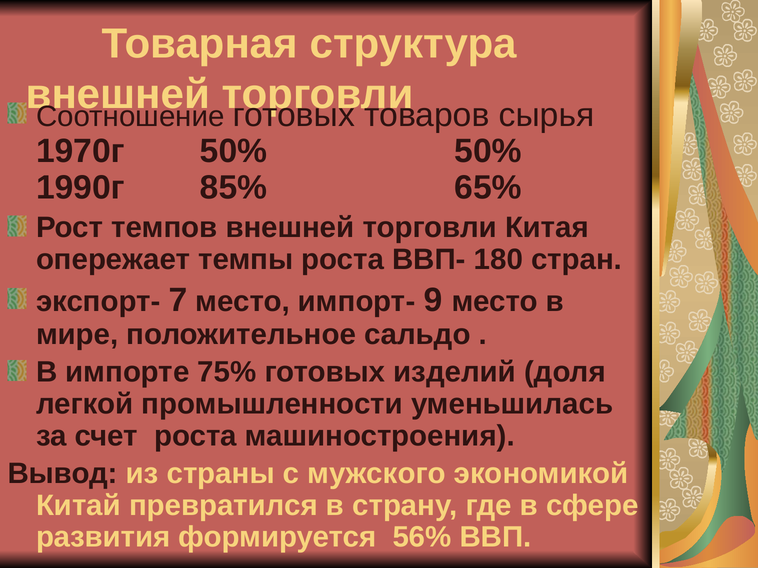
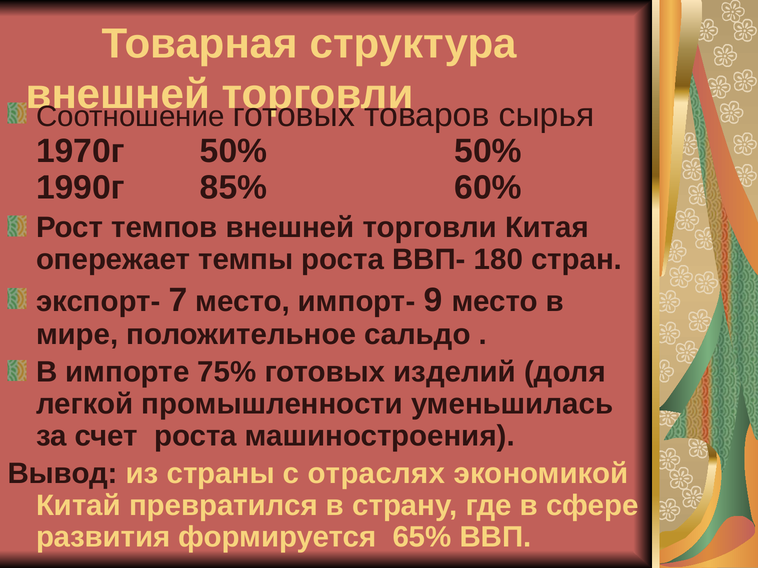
65%: 65% -> 60%
мужского: мужского -> отраслях
56%: 56% -> 65%
